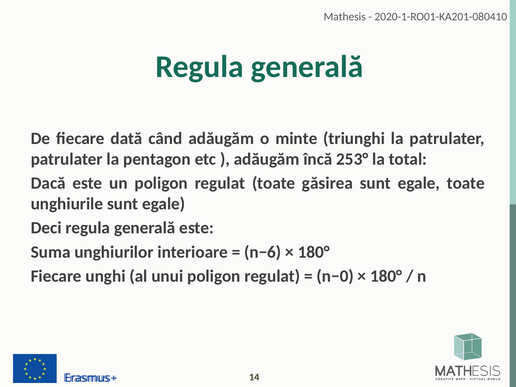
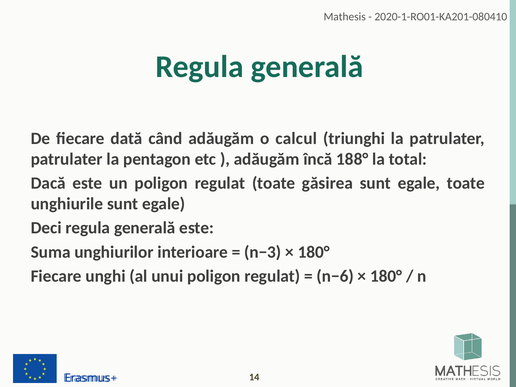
minte: minte -> calcul
253°: 253° -> 188°
n−6: n−6 -> n−3
n−0: n−0 -> n−6
